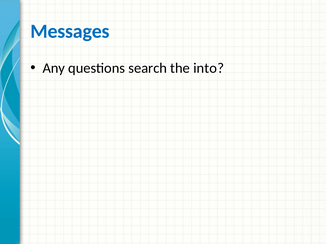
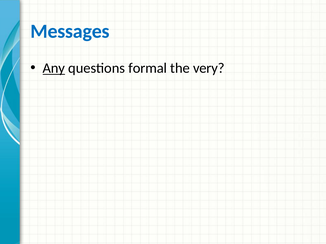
Any underline: none -> present
search: search -> formal
into: into -> very
